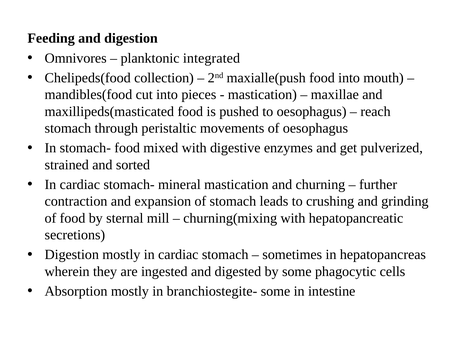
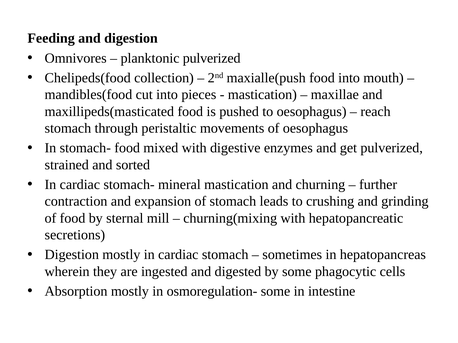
planktonic integrated: integrated -> pulverized
branchiostegite-: branchiostegite- -> osmoregulation-
